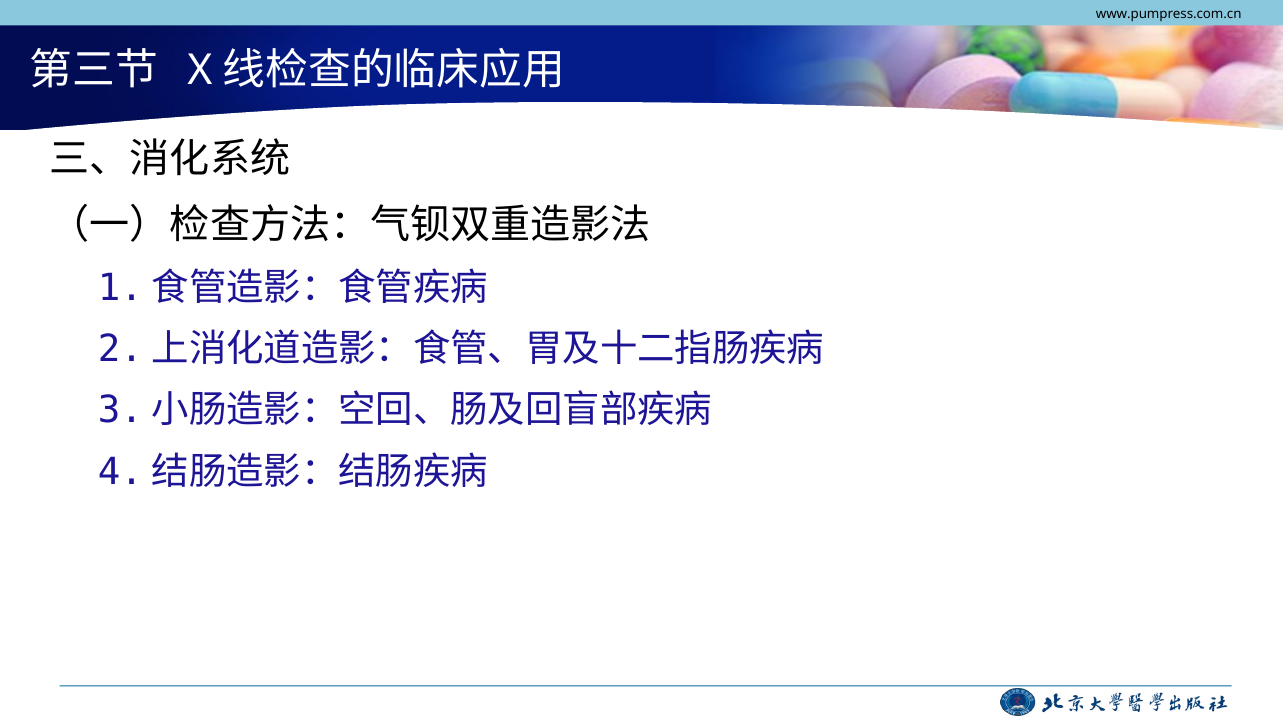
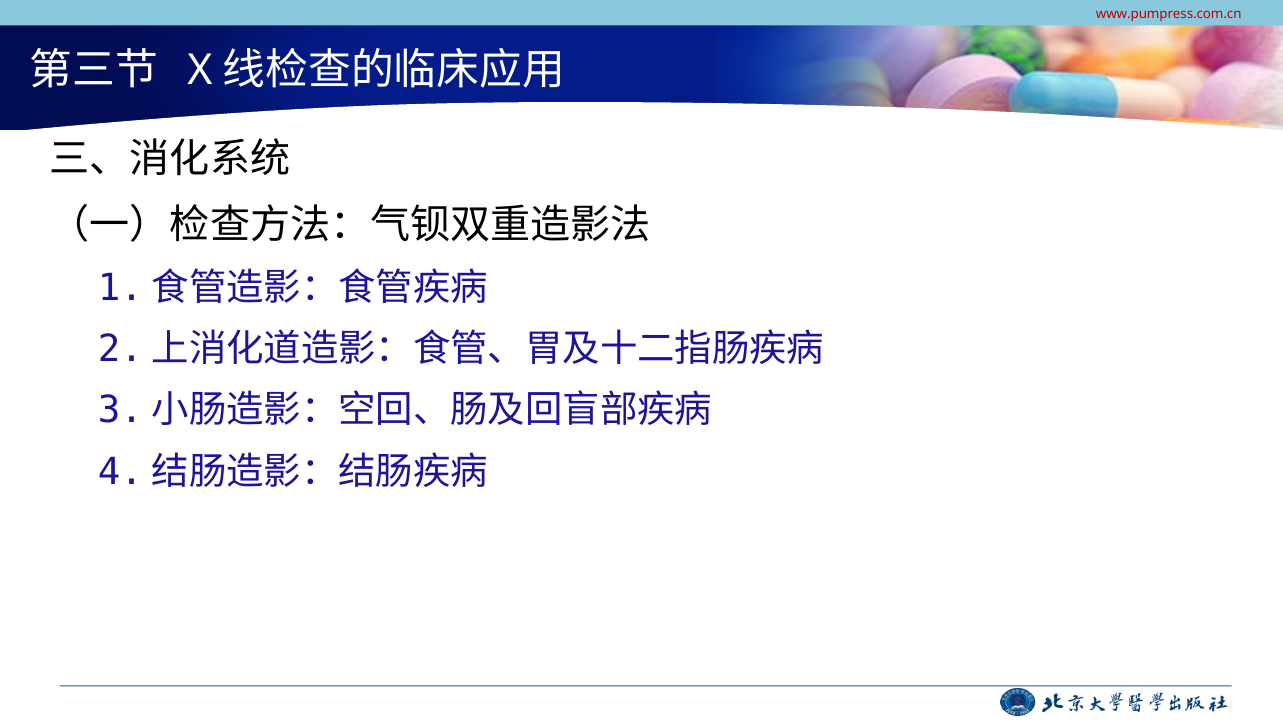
www.pumpress.com.cn colour: black -> red
